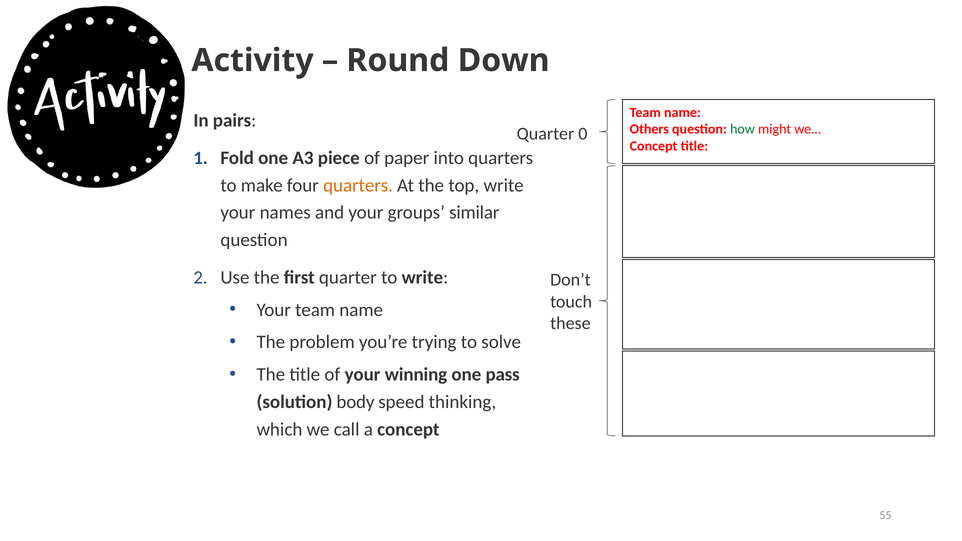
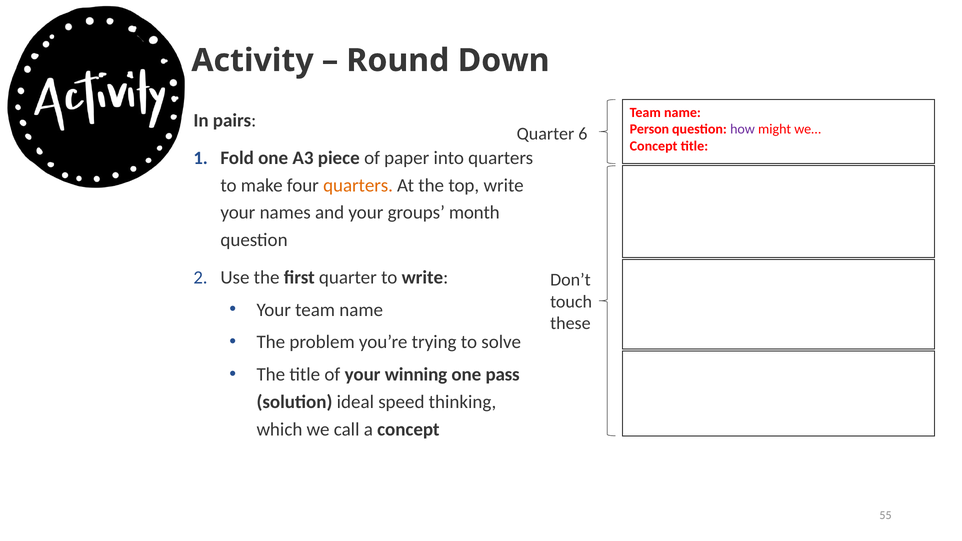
Others: Others -> Person
how colour: green -> purple
0: 0 -> 6
similar: similar -> month
body: body -> ideal
